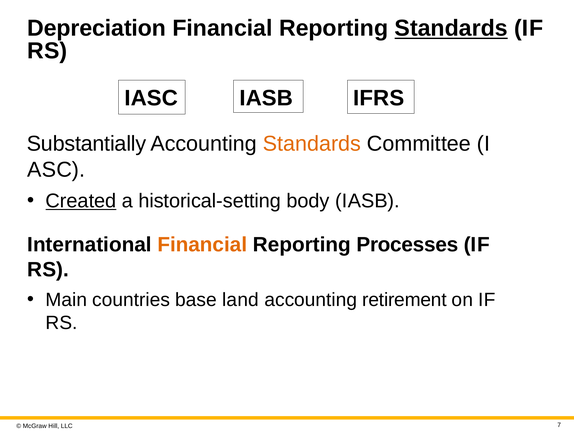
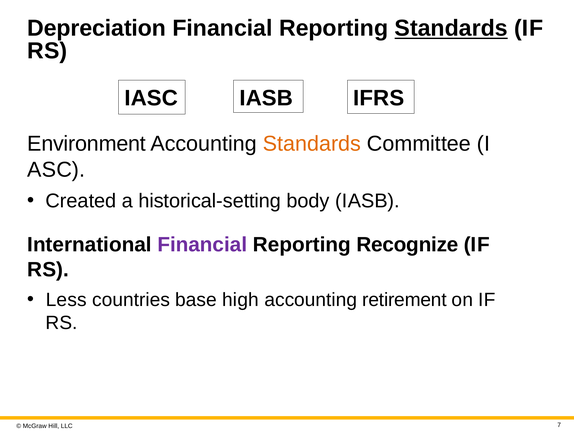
Substantially: Substantially -> Environment
Created underline: present -> none
Financial at (202, 244) colour: orange -> purple
Processes: Processes -> Recognize
Main: Main -> Less
land: land -> high
